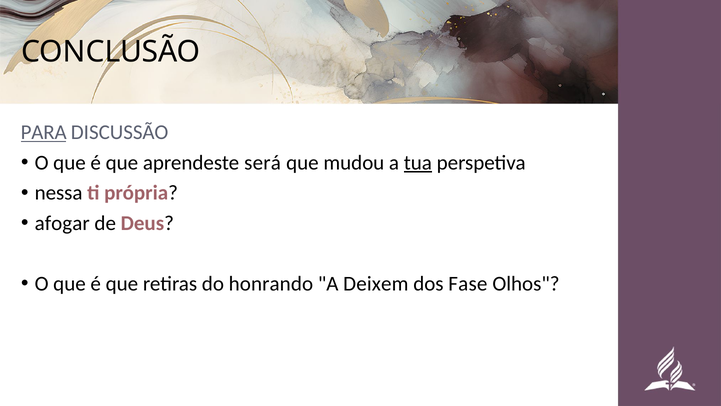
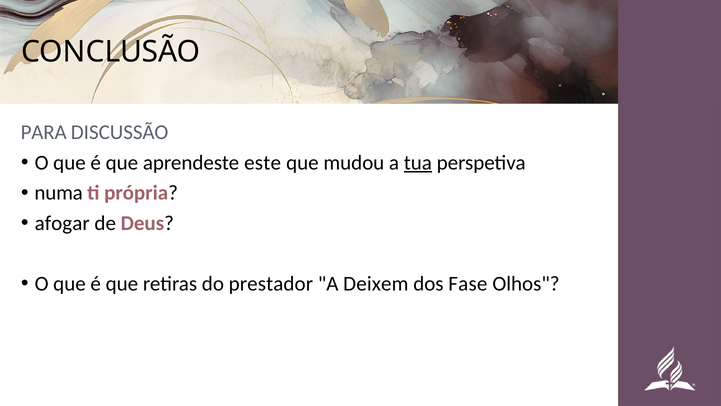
PARA underline: present -> none
será: será -> este
nessa: nessa -> numa
honrando: honrando -> prestador
